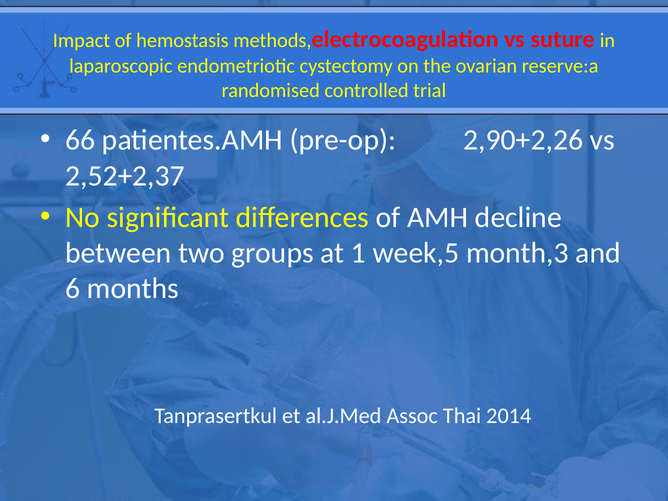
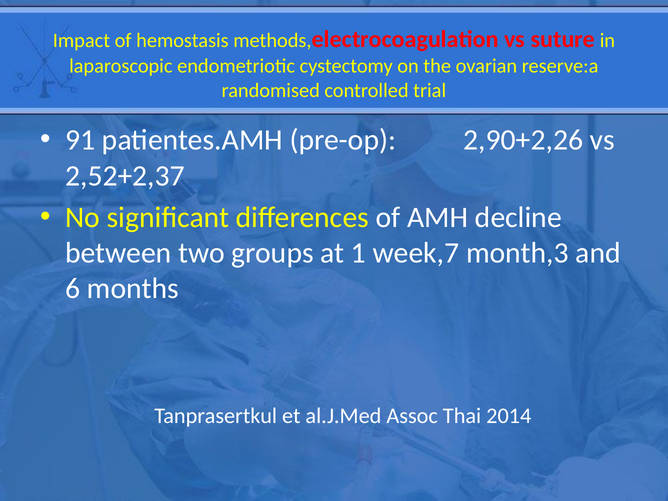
66: 66 -> 91
week,5: week,5 -> week,7
